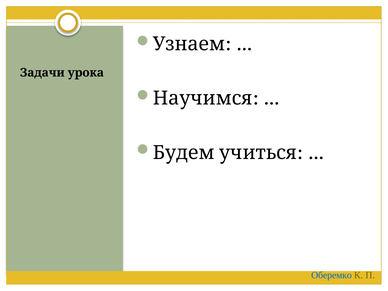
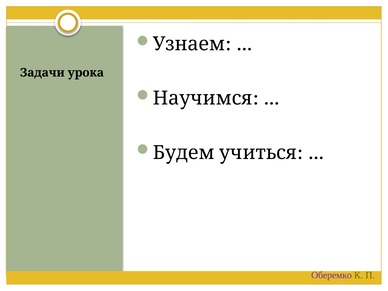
Оберемко colour: blue -> purple
